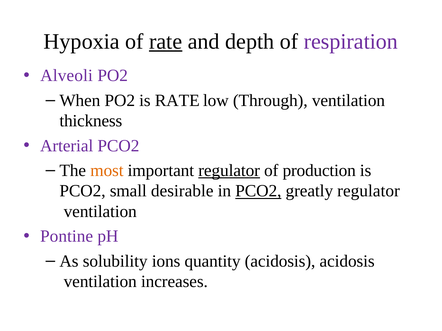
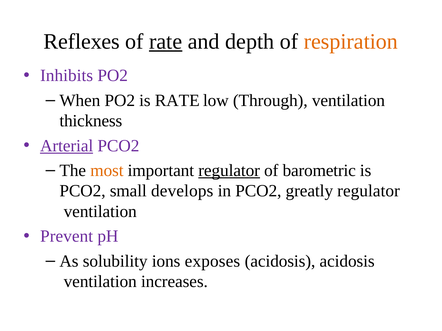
Hypoxia: Hypoxia -> Reflexes
respiration colour: purple -> orange
Alveoli: Alveoli -> Inhibits
Arterial underline: none -> present
production: production -> barometric
desirable: desirable -> develops
PCO2 at (258, 191) underline: present -> none
Pontine: Pontine -> Prevent
quantity: quantity -> exposes
